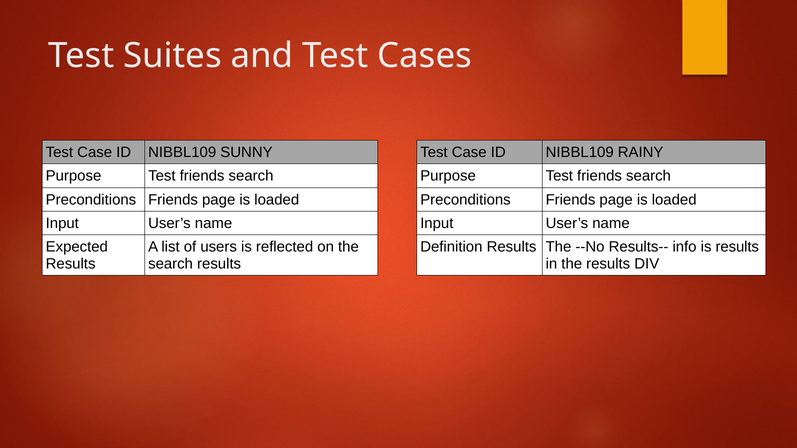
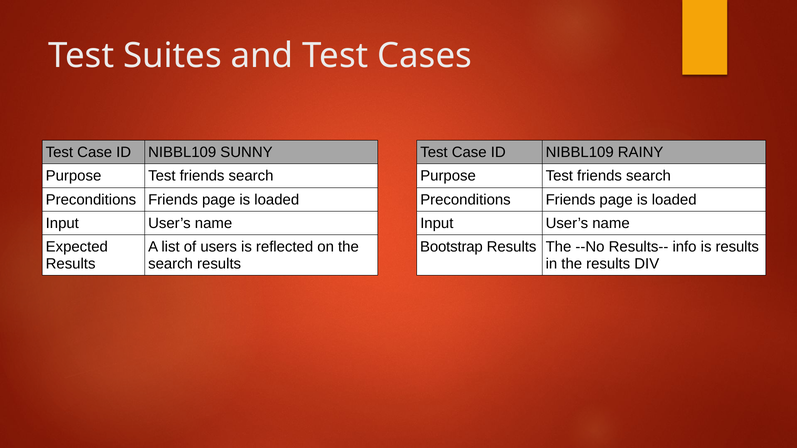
Definition: Definition -> Bootstrap
